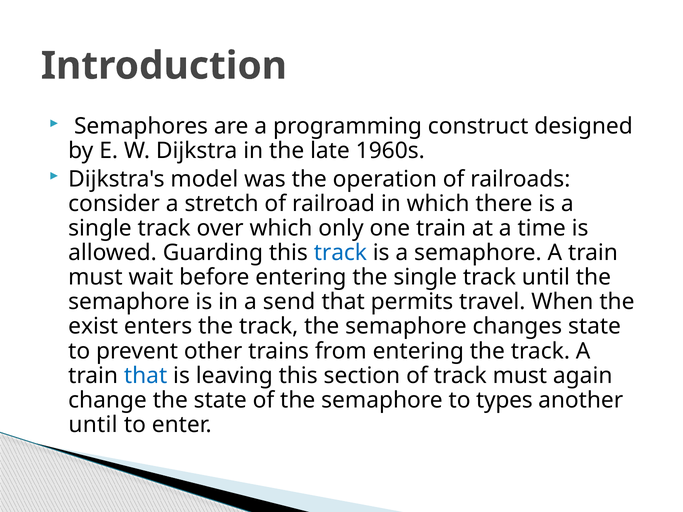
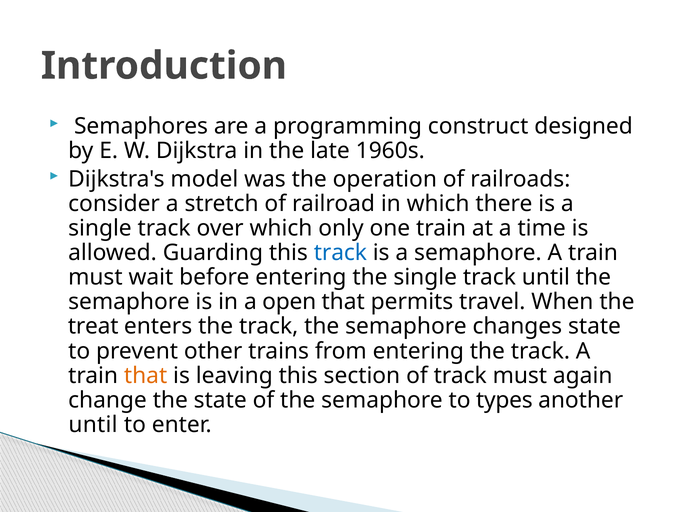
send: send -> open
exist: exist -> treat
that at (146, 376) colour: blue -> orange
